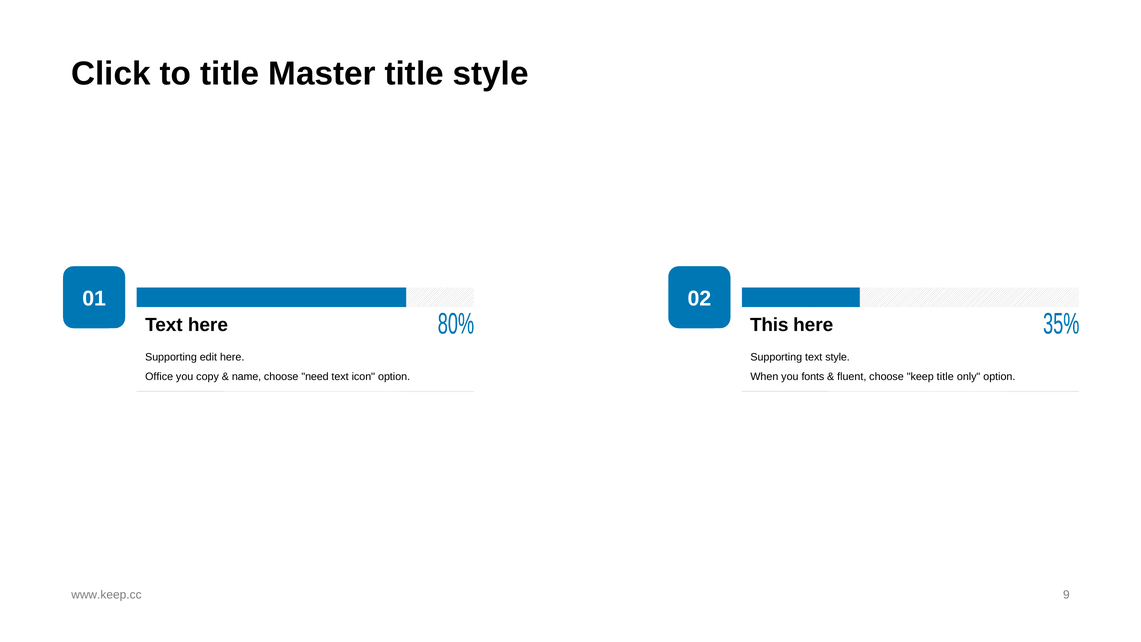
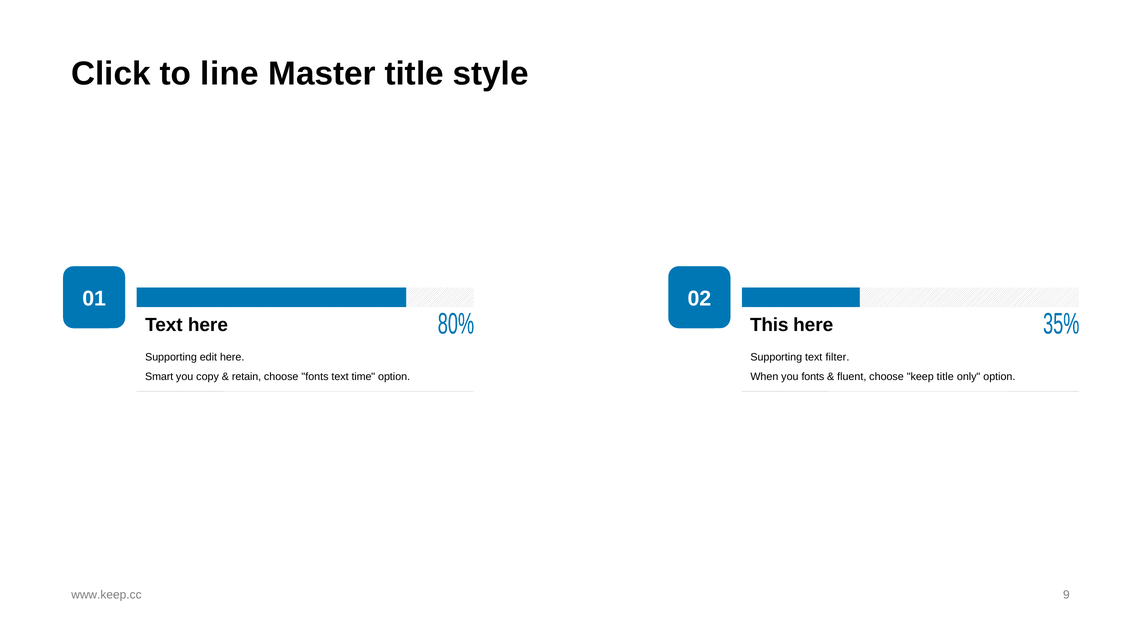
to title: title -> line
text style: style -> filter
Office: Office -> Smart
name: name -> retain
choose need: need -> fonts
icon: icon -> time
